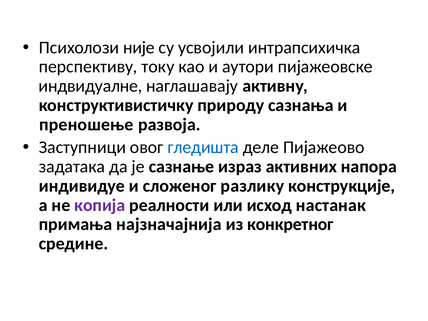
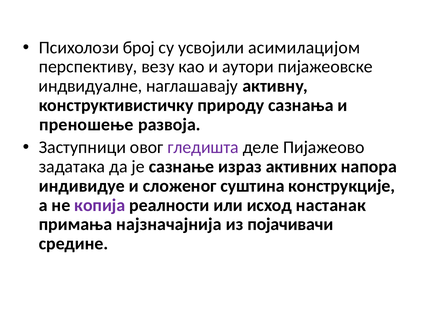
није: није -> број
интрапсихичка: интрапсихичка -> асимилацијом
току: току -> везу
гледишта colour: blue -> purple
разлику: разлику -> суштина
конкретног: конкретног -> појачивачи
